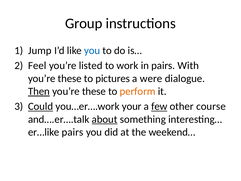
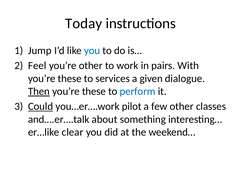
Group: Group -> Today
you’re listed: listed -> other
pictures: pictures -> services
were: were -> given
perform colour: orange -> blue
your: your -> pilot
few underline: present -> none
course: course -> classes
about underline: present -> none
pairs at (73, 132): pairs -> clear
